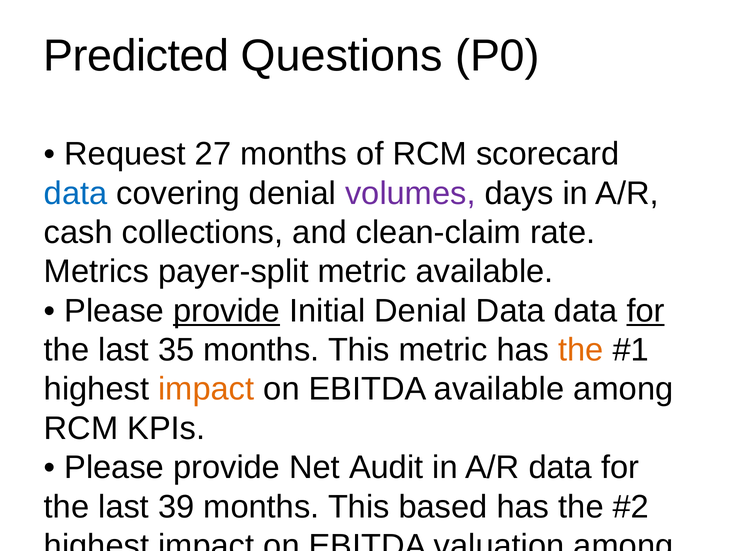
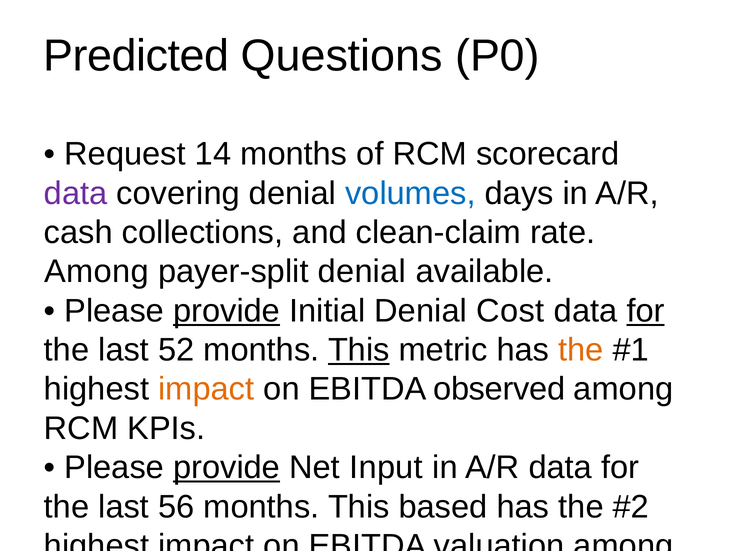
27: 27 -> 14
data at (76, 193) colour: blue -> purple
volumes colour: purple -> blue
Metrics at (96, 271): Metrics -> Among
payer-split metric: metric -> denial
Denial Data: Data -> Cost
35: 35 -> 52
This at (359, 350) underline: none -> present
EBITDA available: available -> observed
provide at (227, 467) underline: none -> present
Audit: Audit -> Input
39: 39 -> 56
